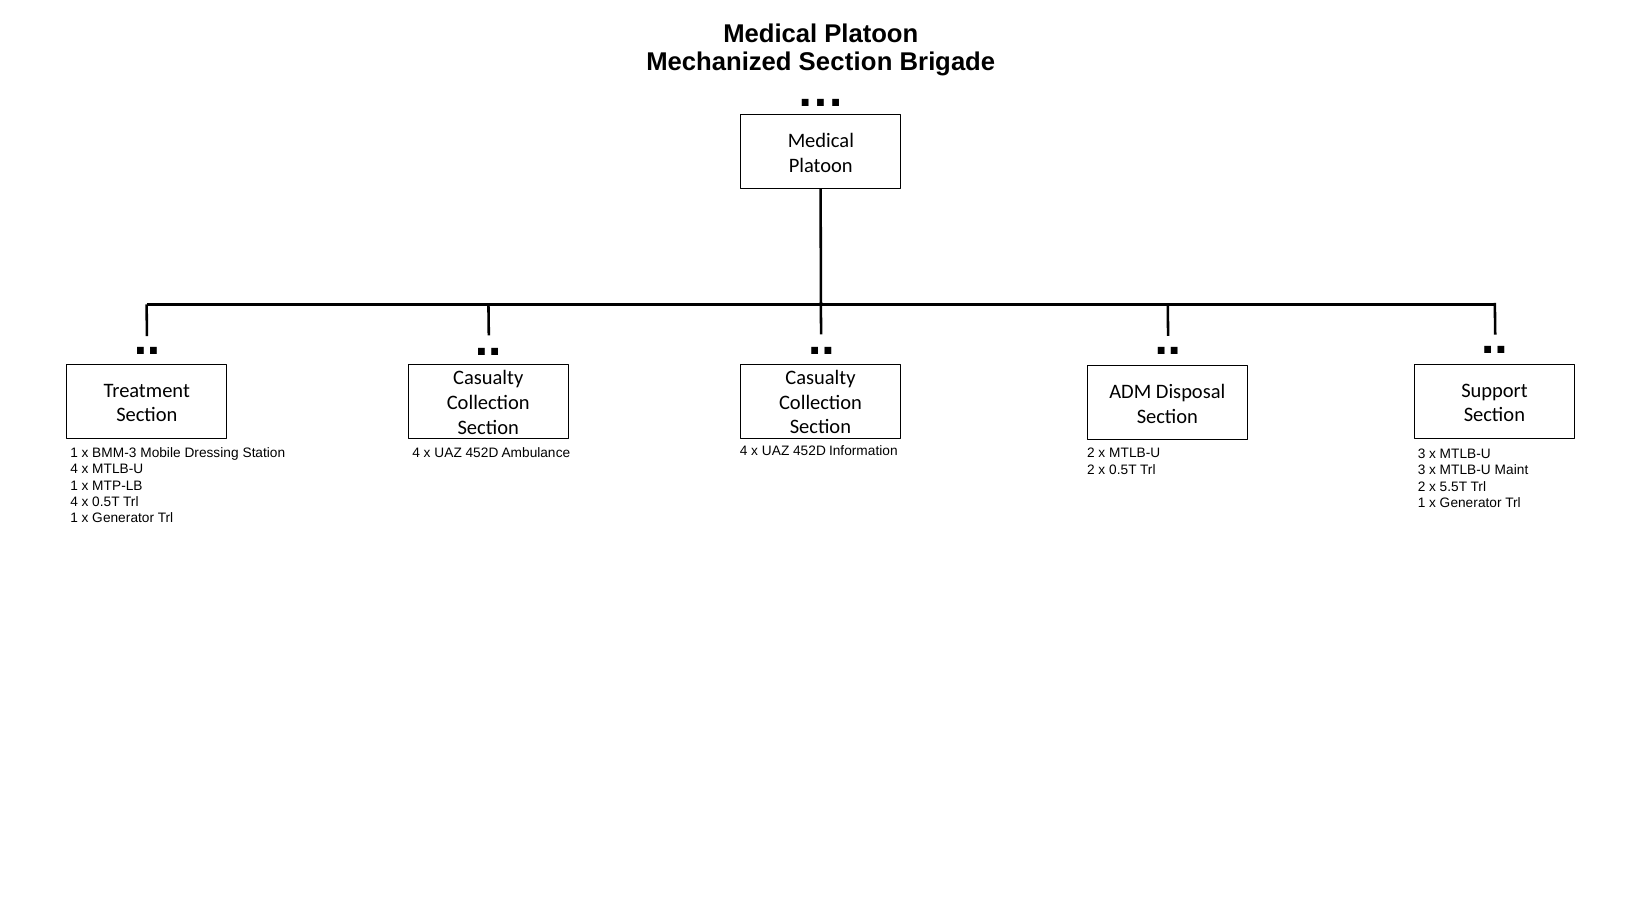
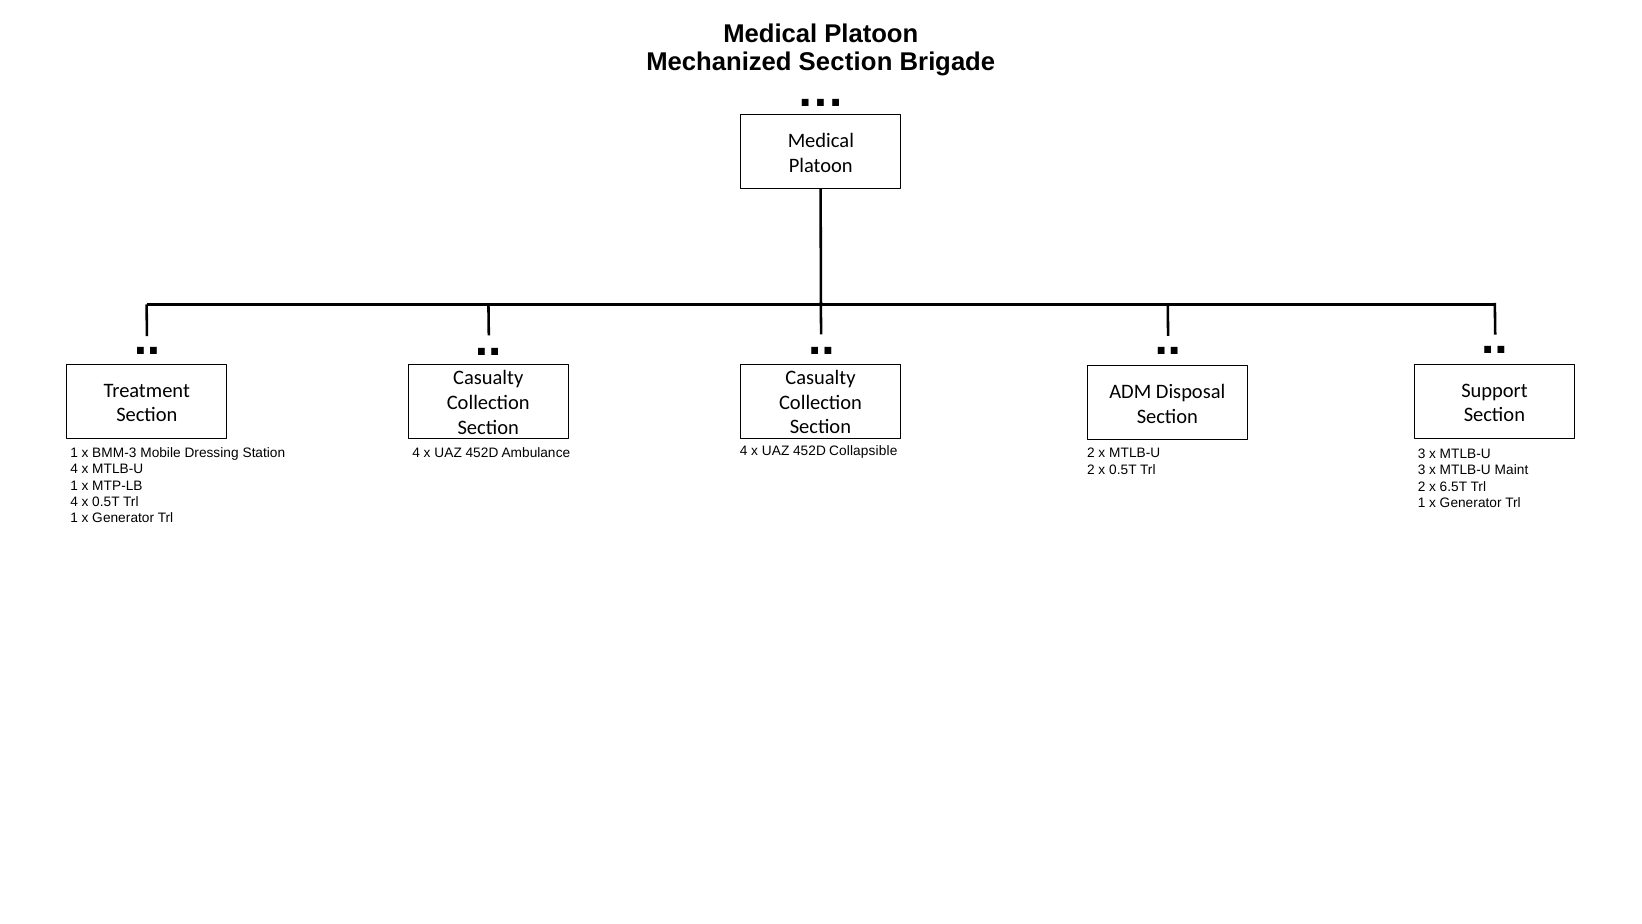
Information: Information -> Collapsible
5.5T: 5.5T -> 6.5T
